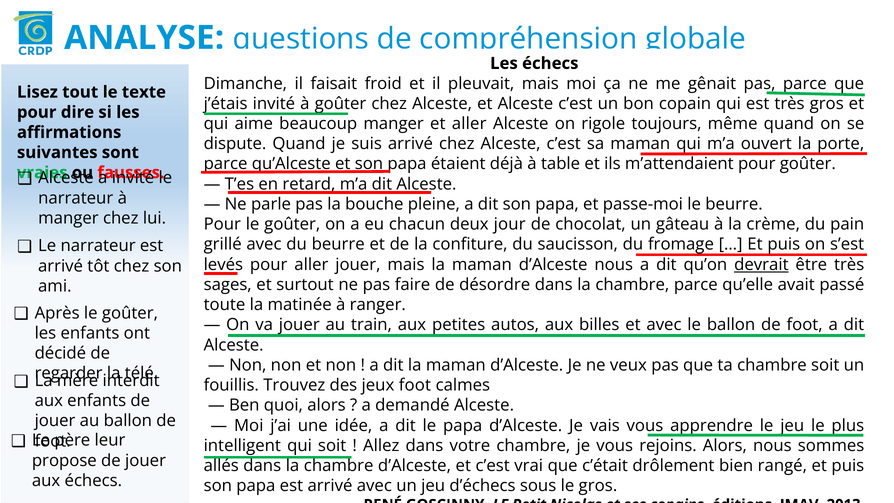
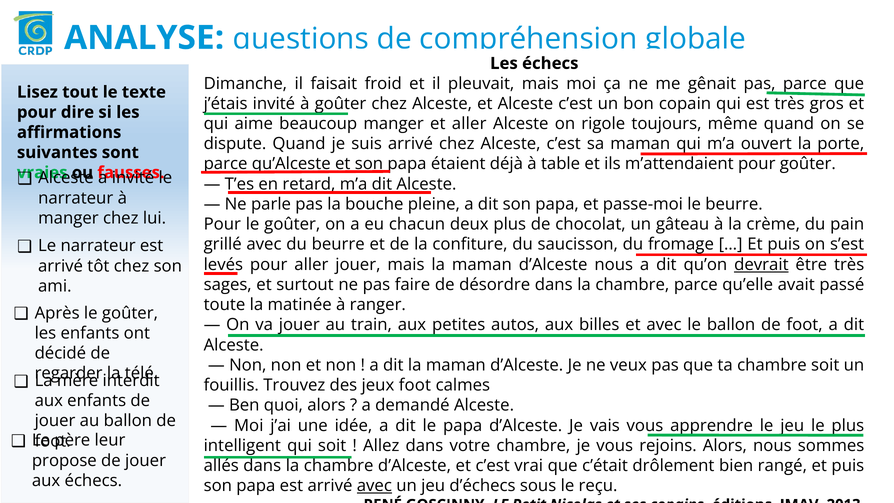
deux jour: jour -> plus
avec at (374, 486) underline: none -> present
le gros: gros -> reçu
